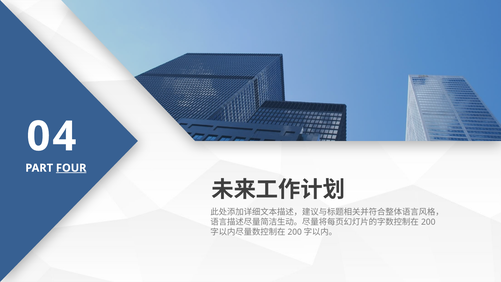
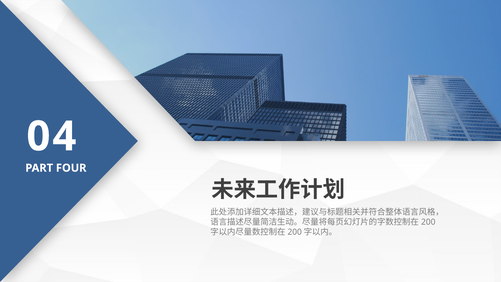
FOUR underline: present -> none
